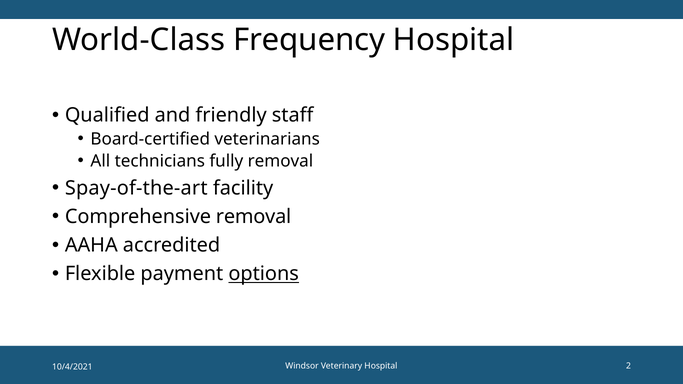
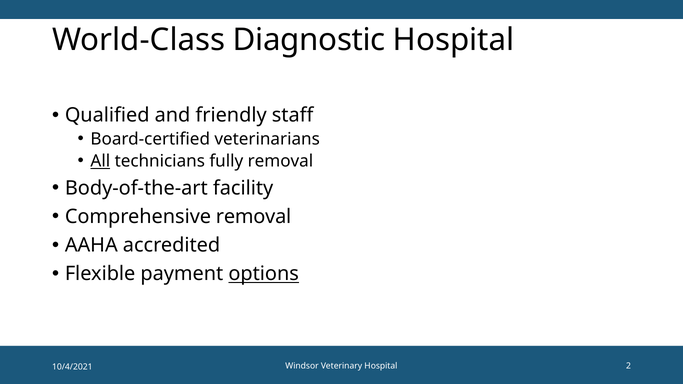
Frequency: Frequency -> Diagnostic
All underline: none -> present
Spay-of-the-art: Spay-of-the-art -> Body-of-the-art
